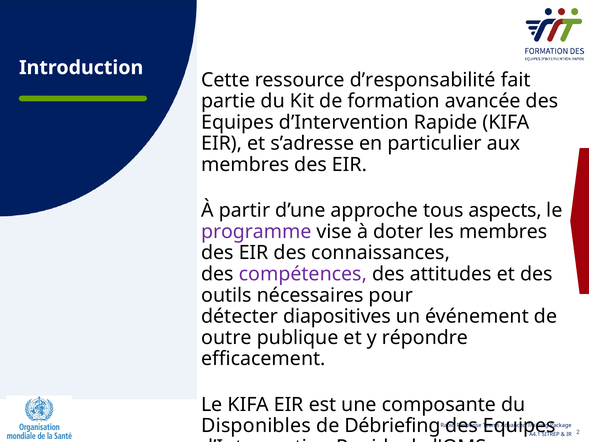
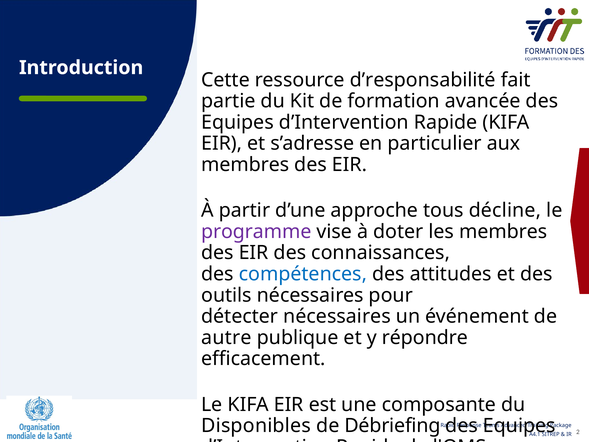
aspects: aspects -> décline
compétences colour: purple -> blue
détecter diapositives: diapositives -> nécessaires
outre: outre -> autre
